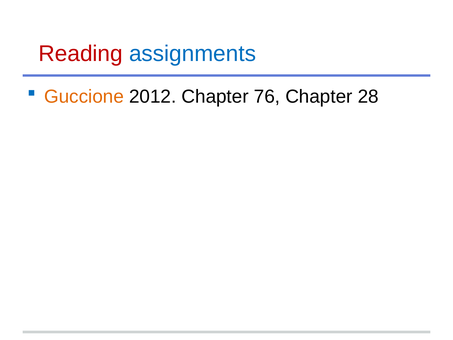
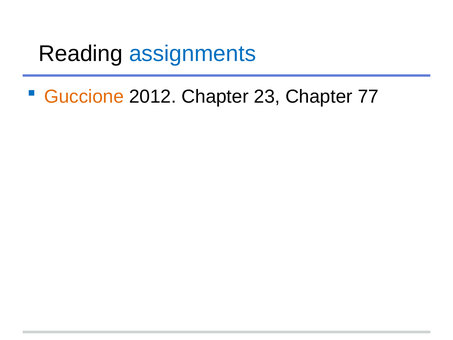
Reading colour: red -> black
76: 76 -> 23
28: 28 -> 77
